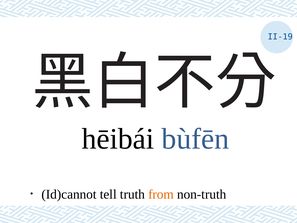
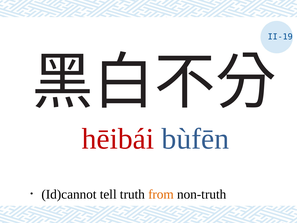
hēibái colour: black -> red
